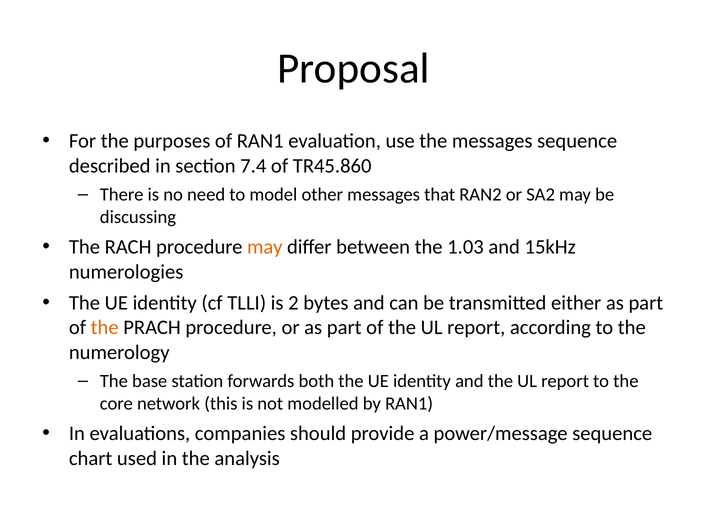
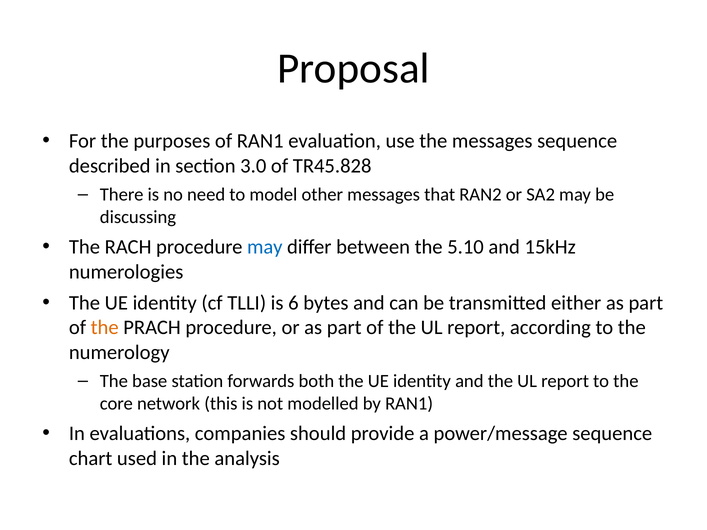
7.4: 7.4 -> 3.0
TR45.860: TR45.860 -> TR45.828
may at (265, 247) colour: orange -> blue
1.03: 1.03 -> 5.10
2: 2 -> 6
